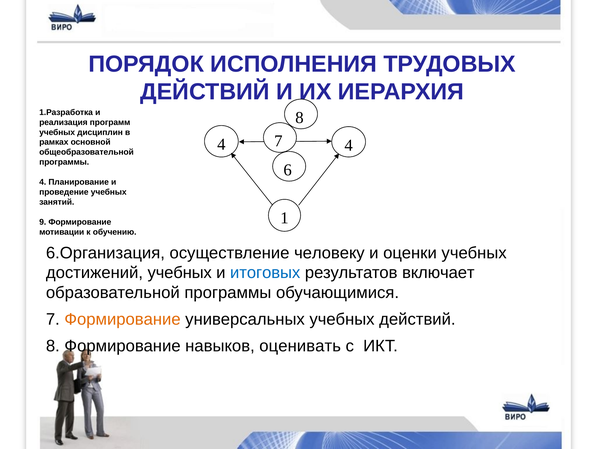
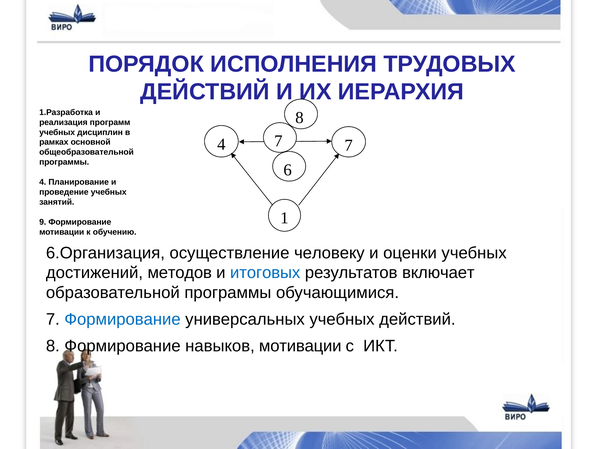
4 4: 4 -> 7
достижений учебных: учебных -> методов
Формирование at (123, 320) colour: orange -> blue
навыков оценивать: оценивать -> мотивации
